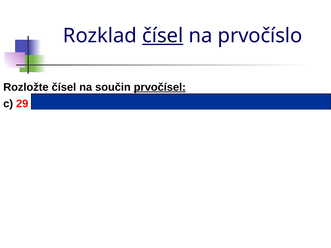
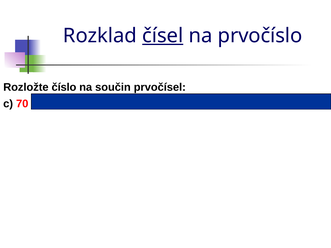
Rozložte čísel: čísel -> číslo
prvočísel underline: present -> none
29: 29 -> 70
